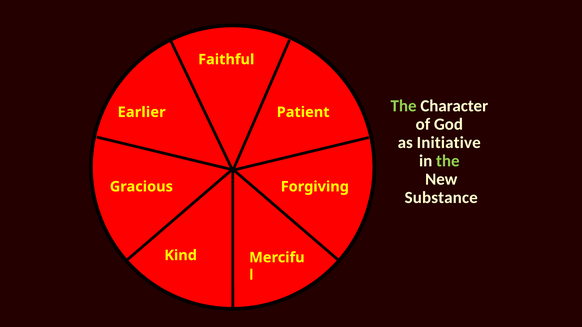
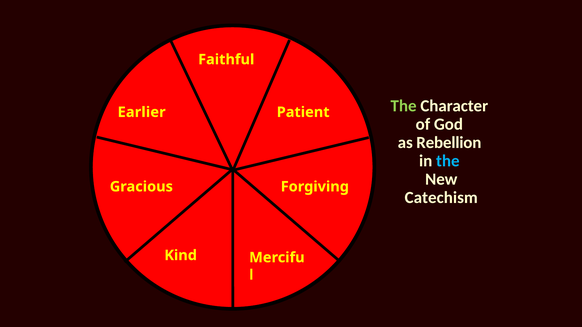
Initiative: Initiative -> Rebellion
the at (448, 161) colour: light green -> light blue
Substance: Substance -> Catechism
